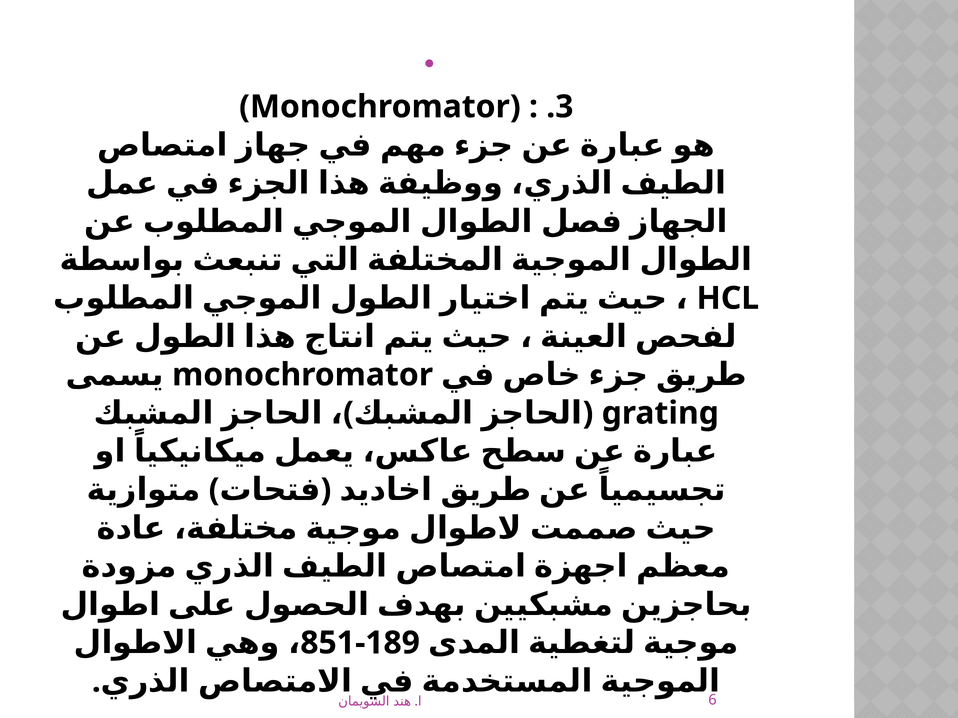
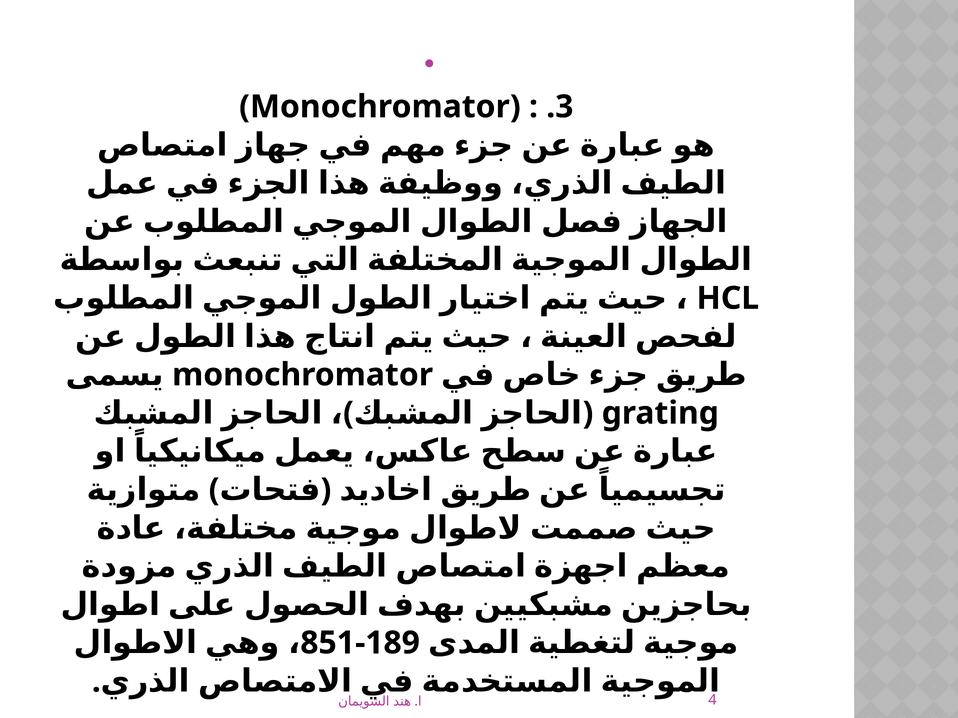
6: 6 -> 4
